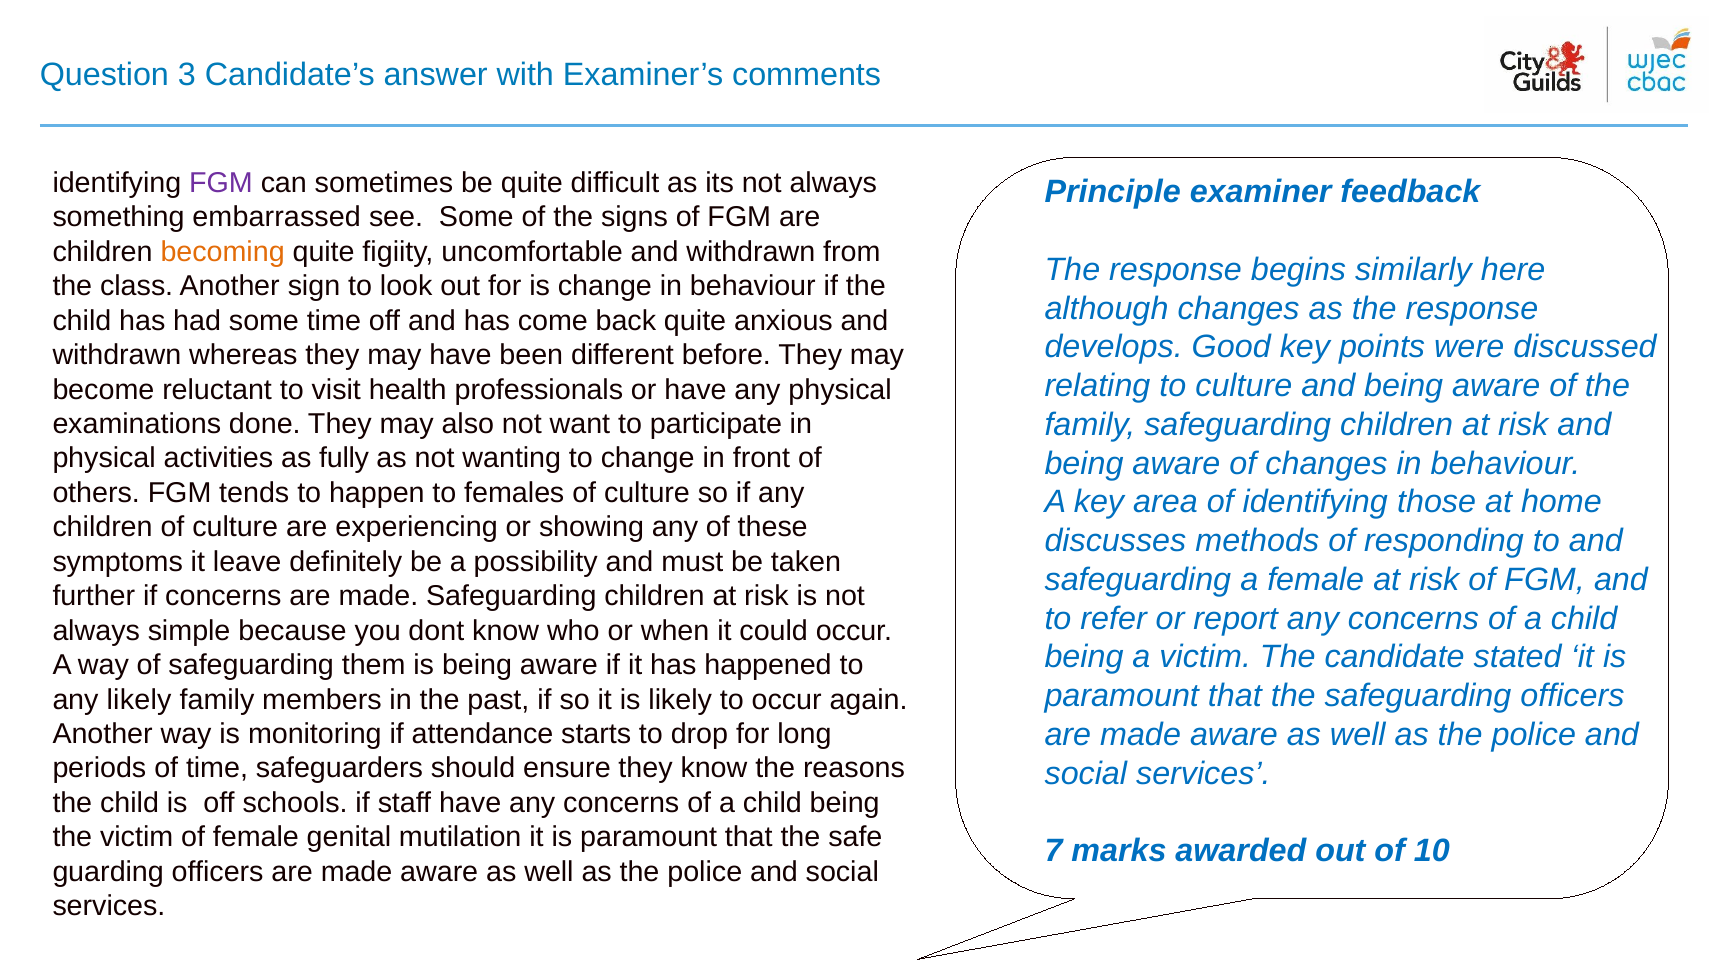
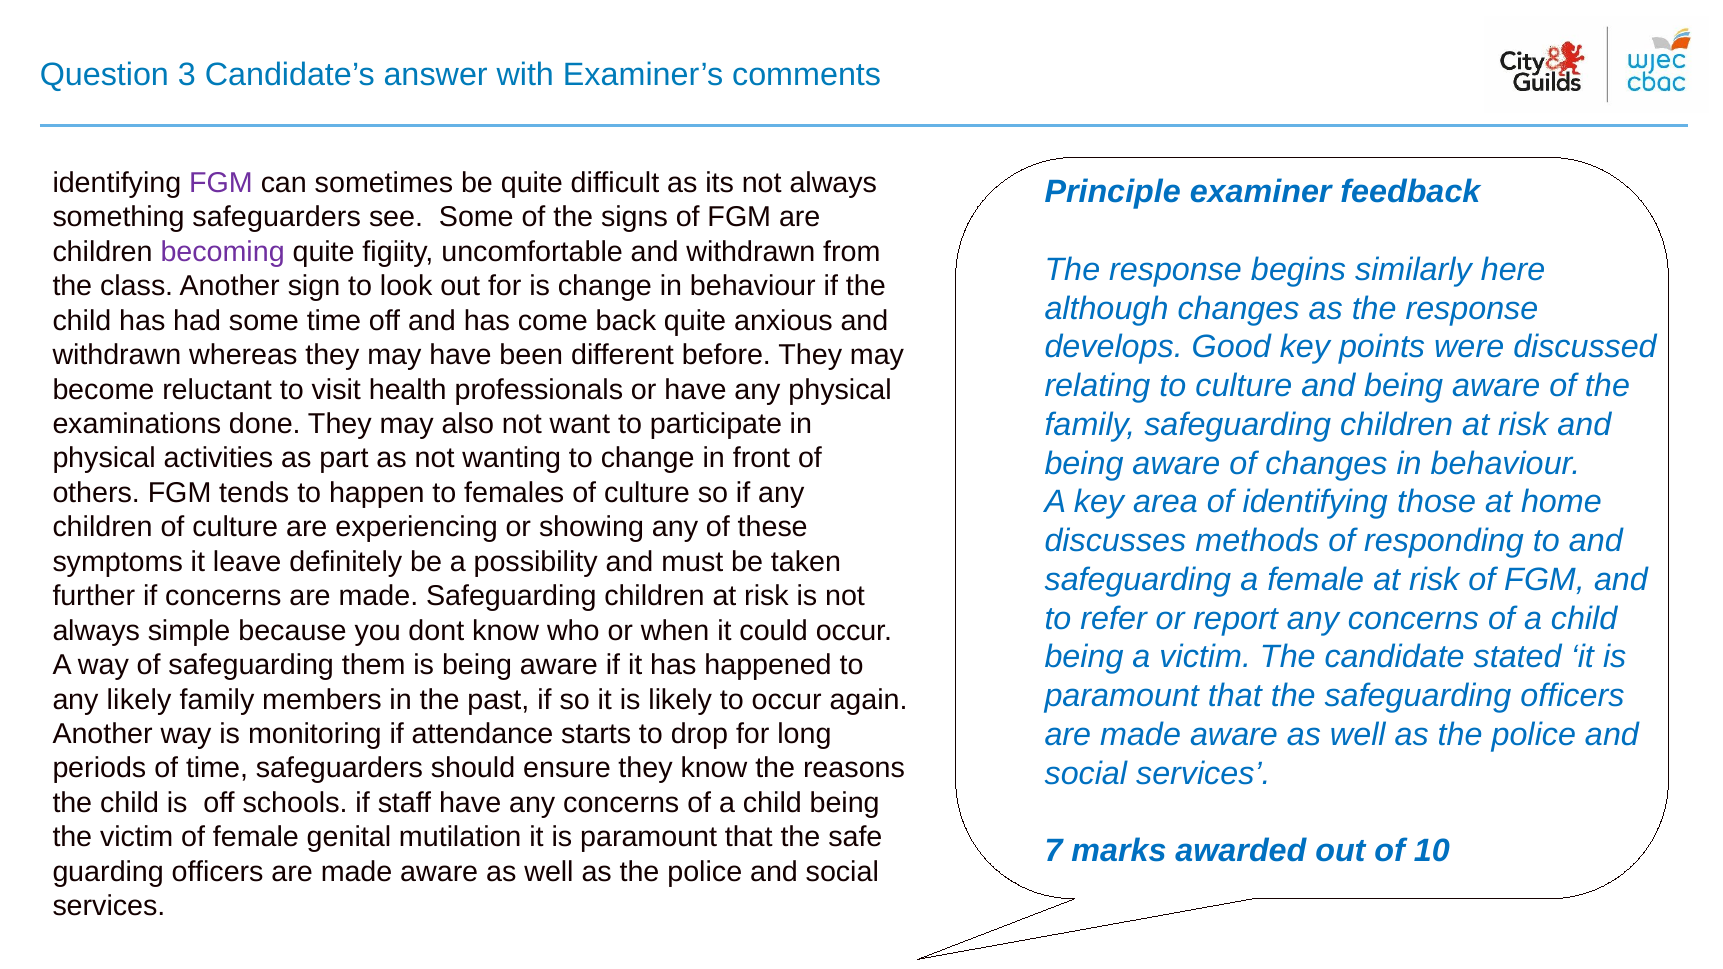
something embarrassed: embarrassed -> safeguarders
becoming colour: orange -> purple
fully: fully -> part
